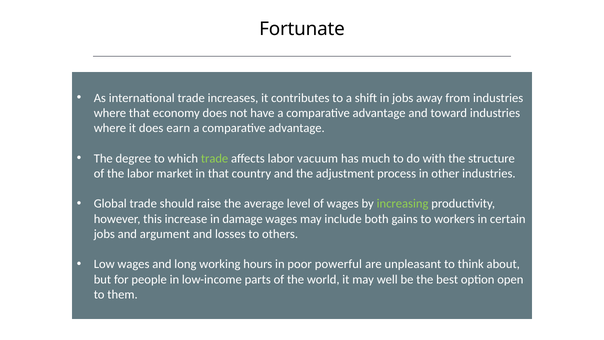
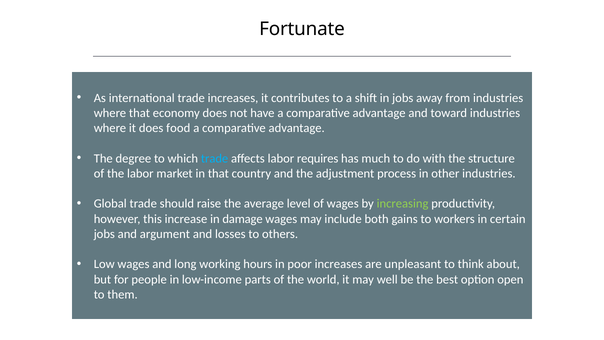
earn: earn -> food
trade at (215, 158) colour: light green -> light blue
vacuum: vacuum -> requires
poor powerful: powerful -> increases
